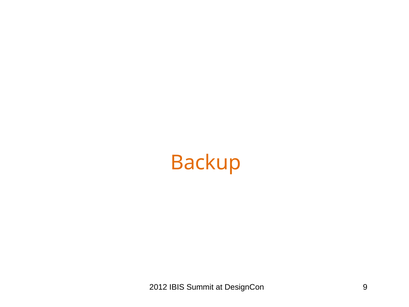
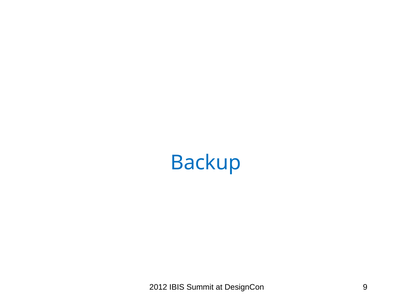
Backup colour: orange -> blue
